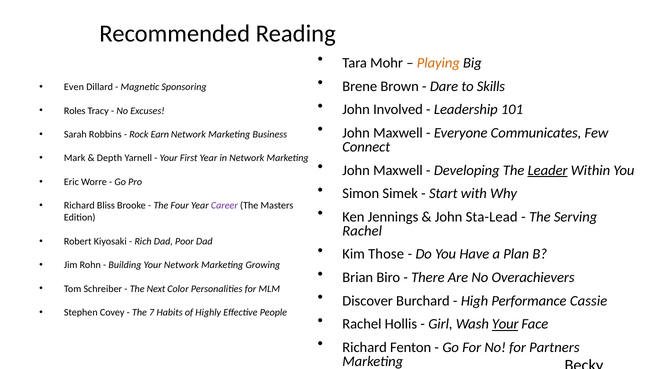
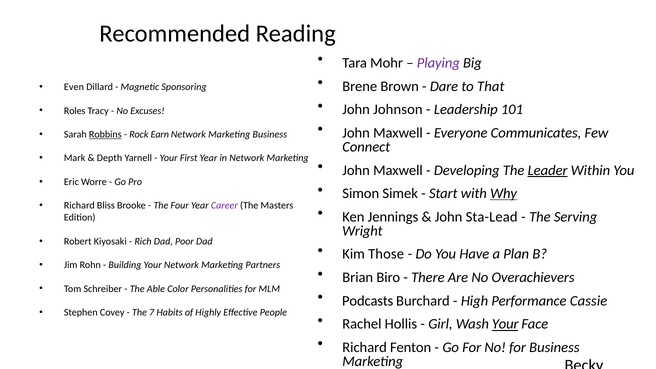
Playing colour: orange -> purple
Skills: Skills -> That
Involved: Involved -> Johnson
Robbins underline: none -> present
Why underline: none -> present
Rachel at (362, 231): Rachel -> Wright
Growing: Growing -> Partners
Next: Next -> Able
Discover: Discover -> Podcasts
for Partners: Partners -> Business
